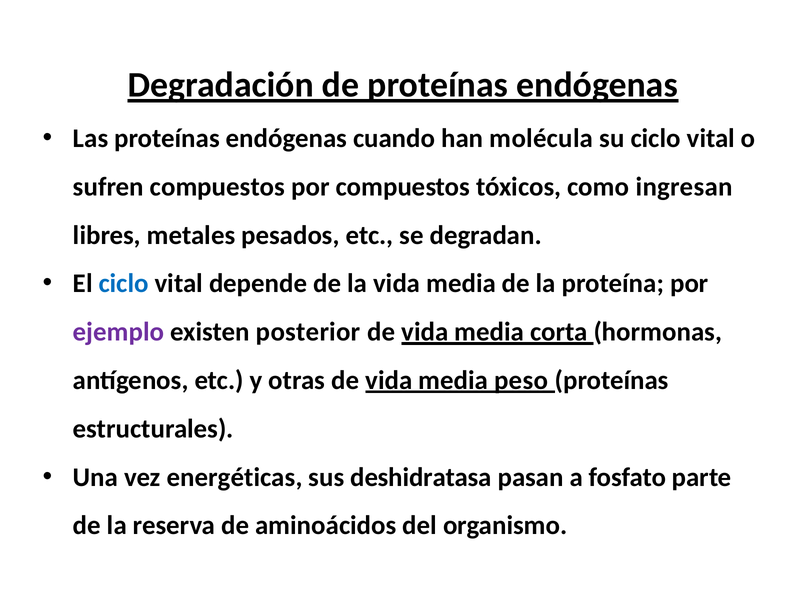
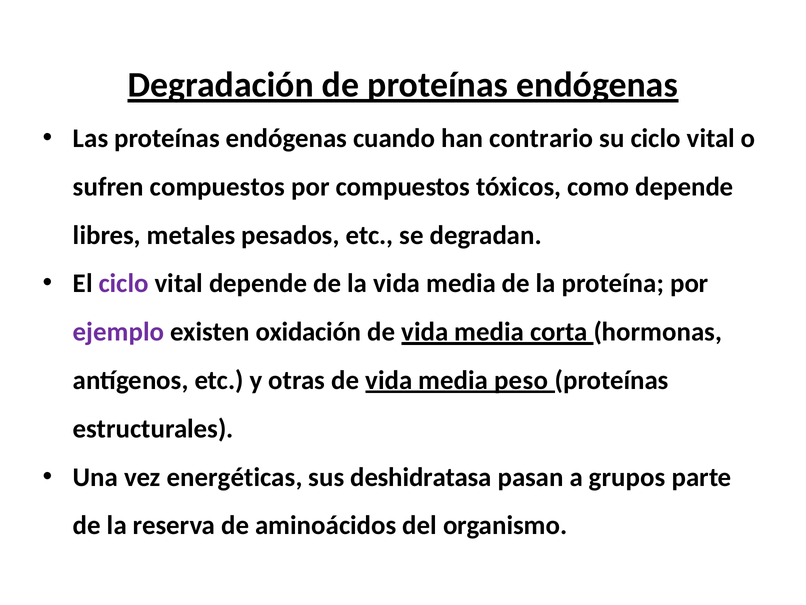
molécula: molécula -> contrario
como ingresan: ingresan -> depende
ciclo at (124, 283) colour: blue -> purple
posterior: posterior -> oxidación
fosfato: fosfato -> grupos
